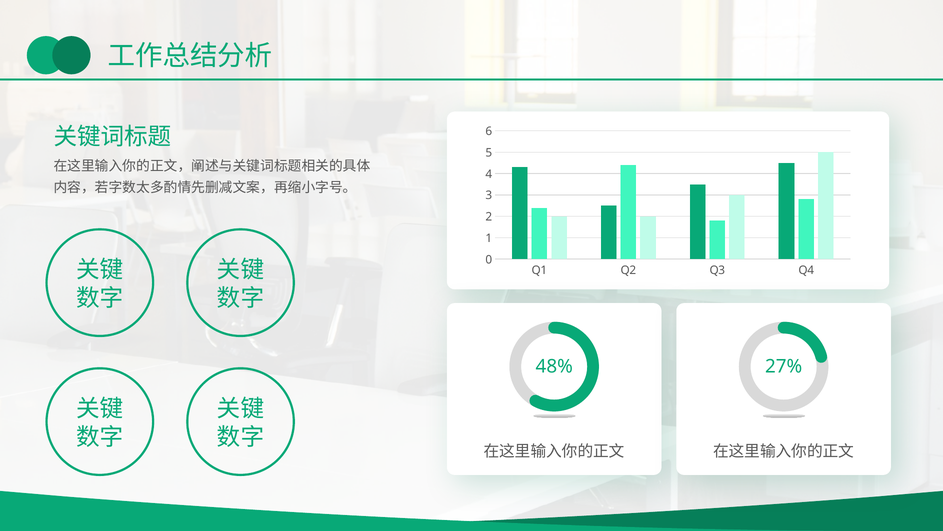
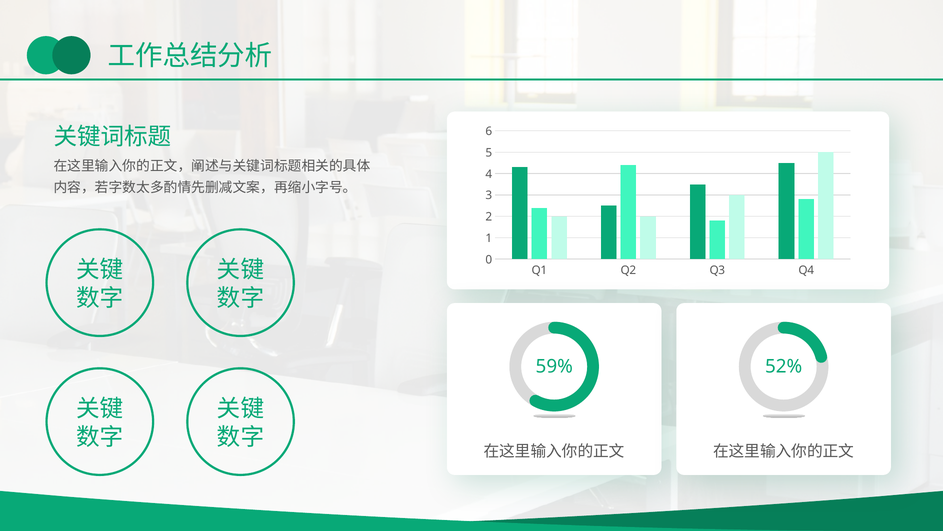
48%: 48% -> 59%
27%: 27% -> 52%
